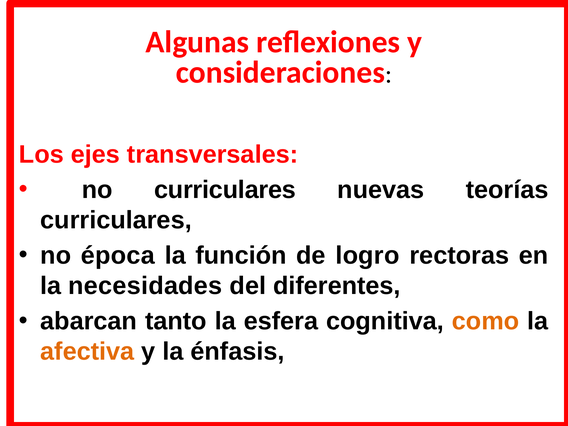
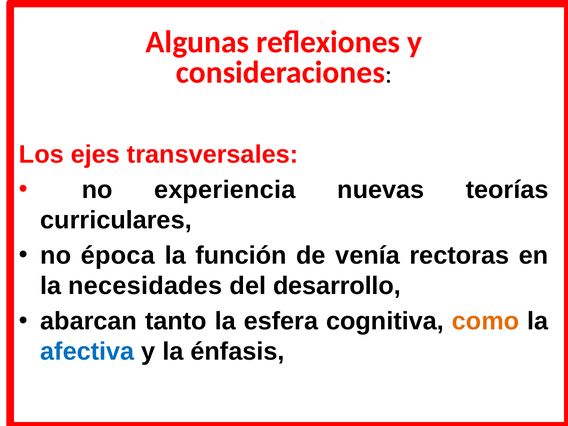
no curriculares: curriculares -> experiencia
logro: logro -> venía
diferentes: diferentes -> desarrollo
afectiva colour: orange -> blue
